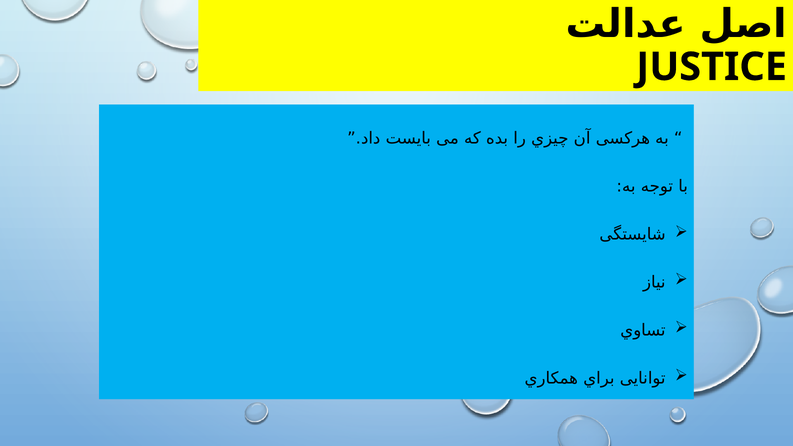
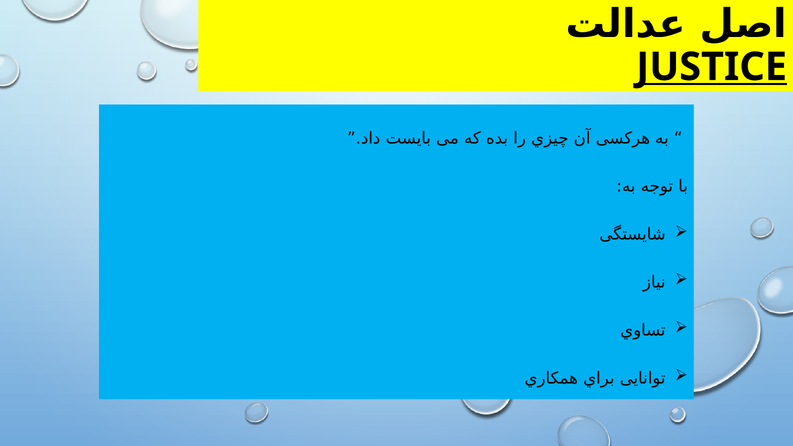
JUSTICE underline: none -> present
